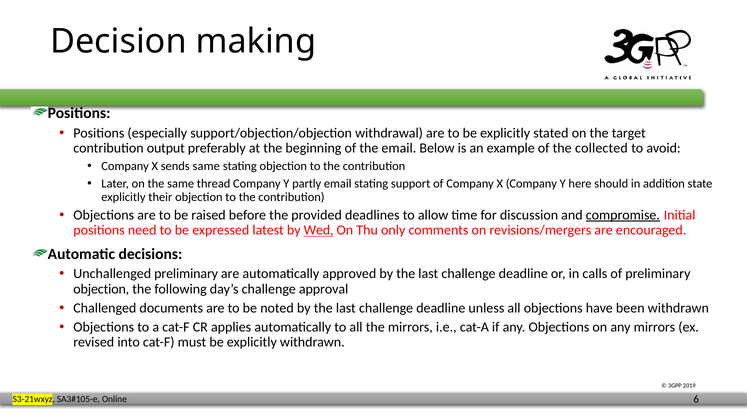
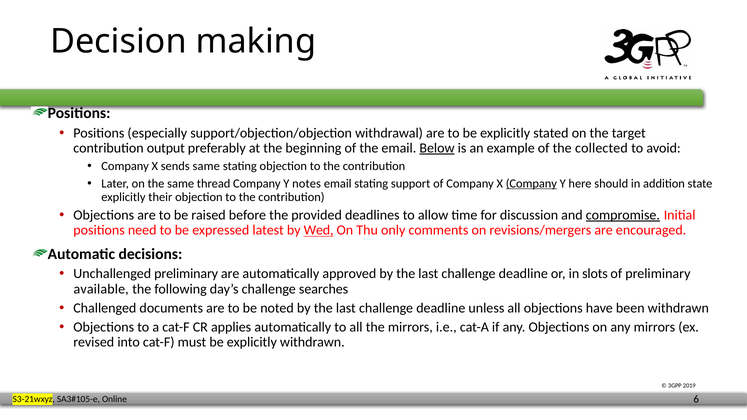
Below underline: none -> present
partly: partly -> notes
Company at (531, 184) underline: none -> present
calls: calls -> slots
objection at (101, 289): objection -> available
approval: approval -> searches
